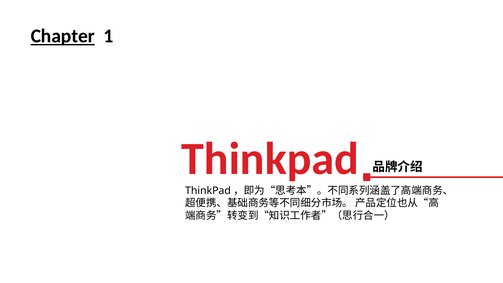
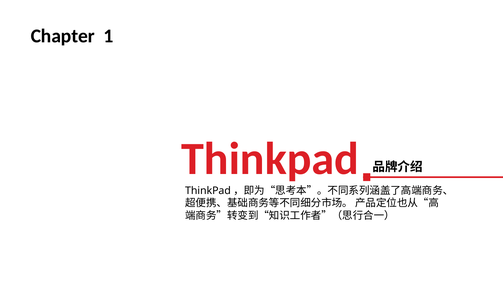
Chapter underline: present -> none
